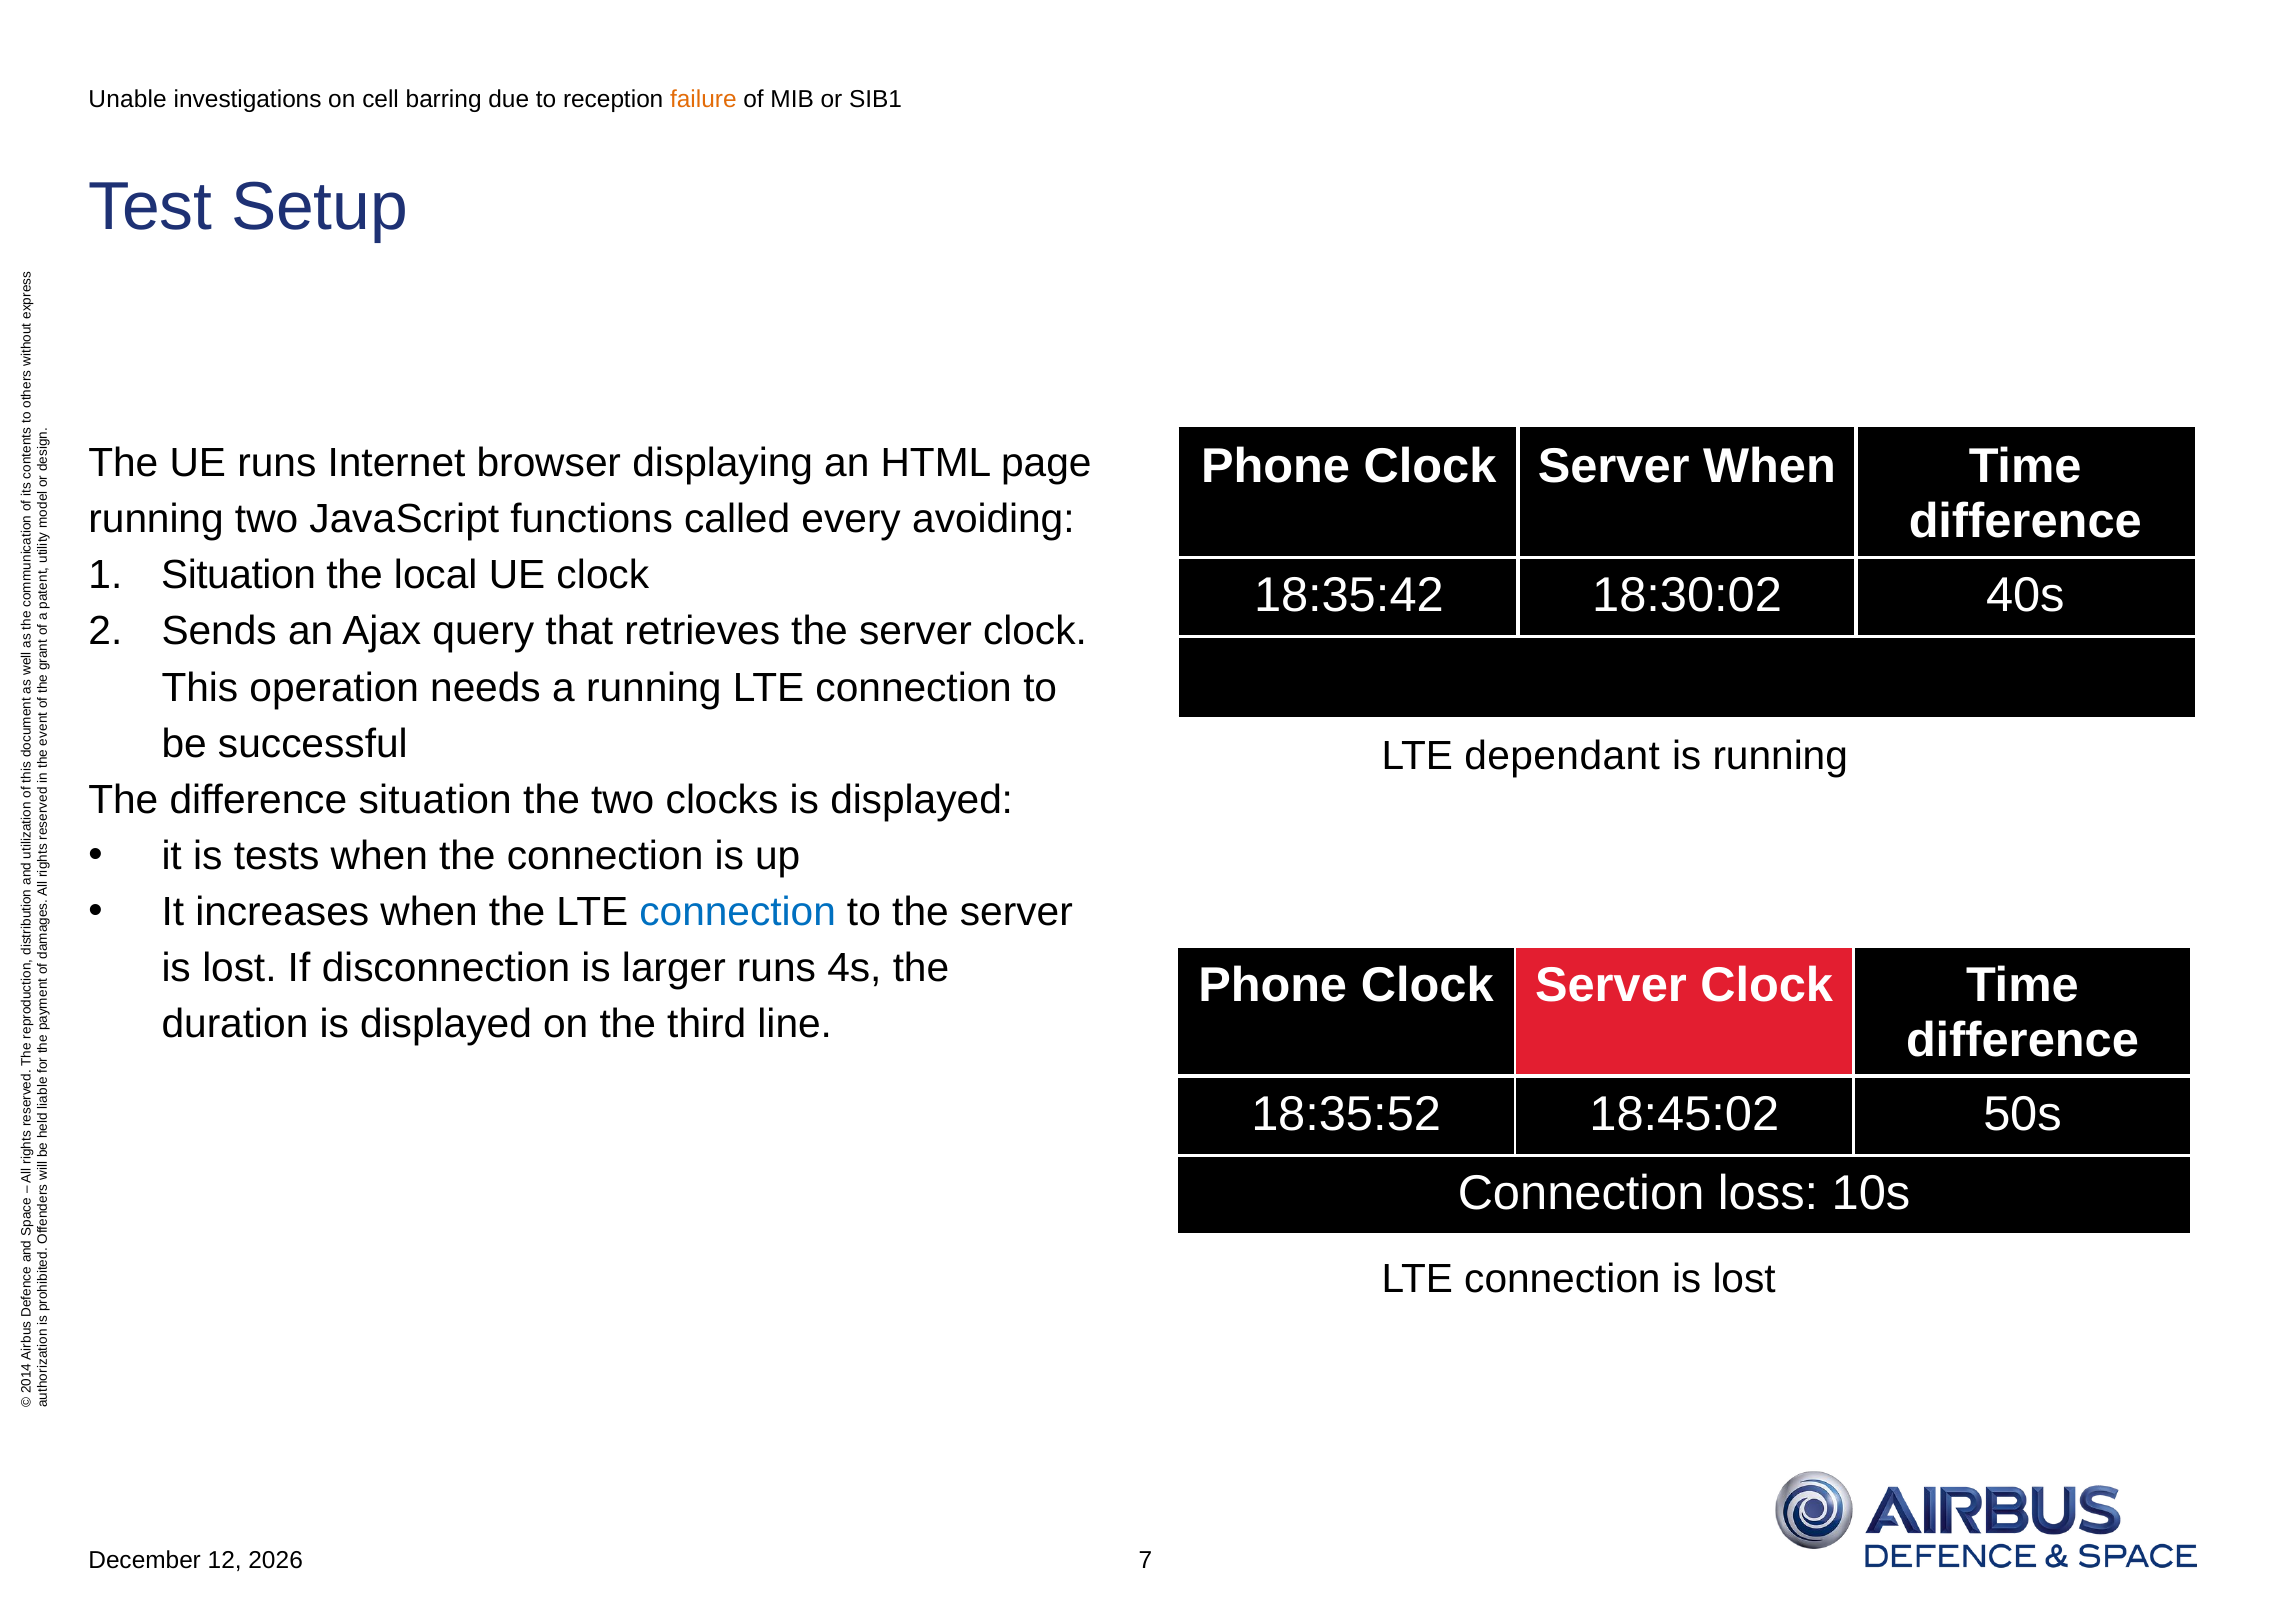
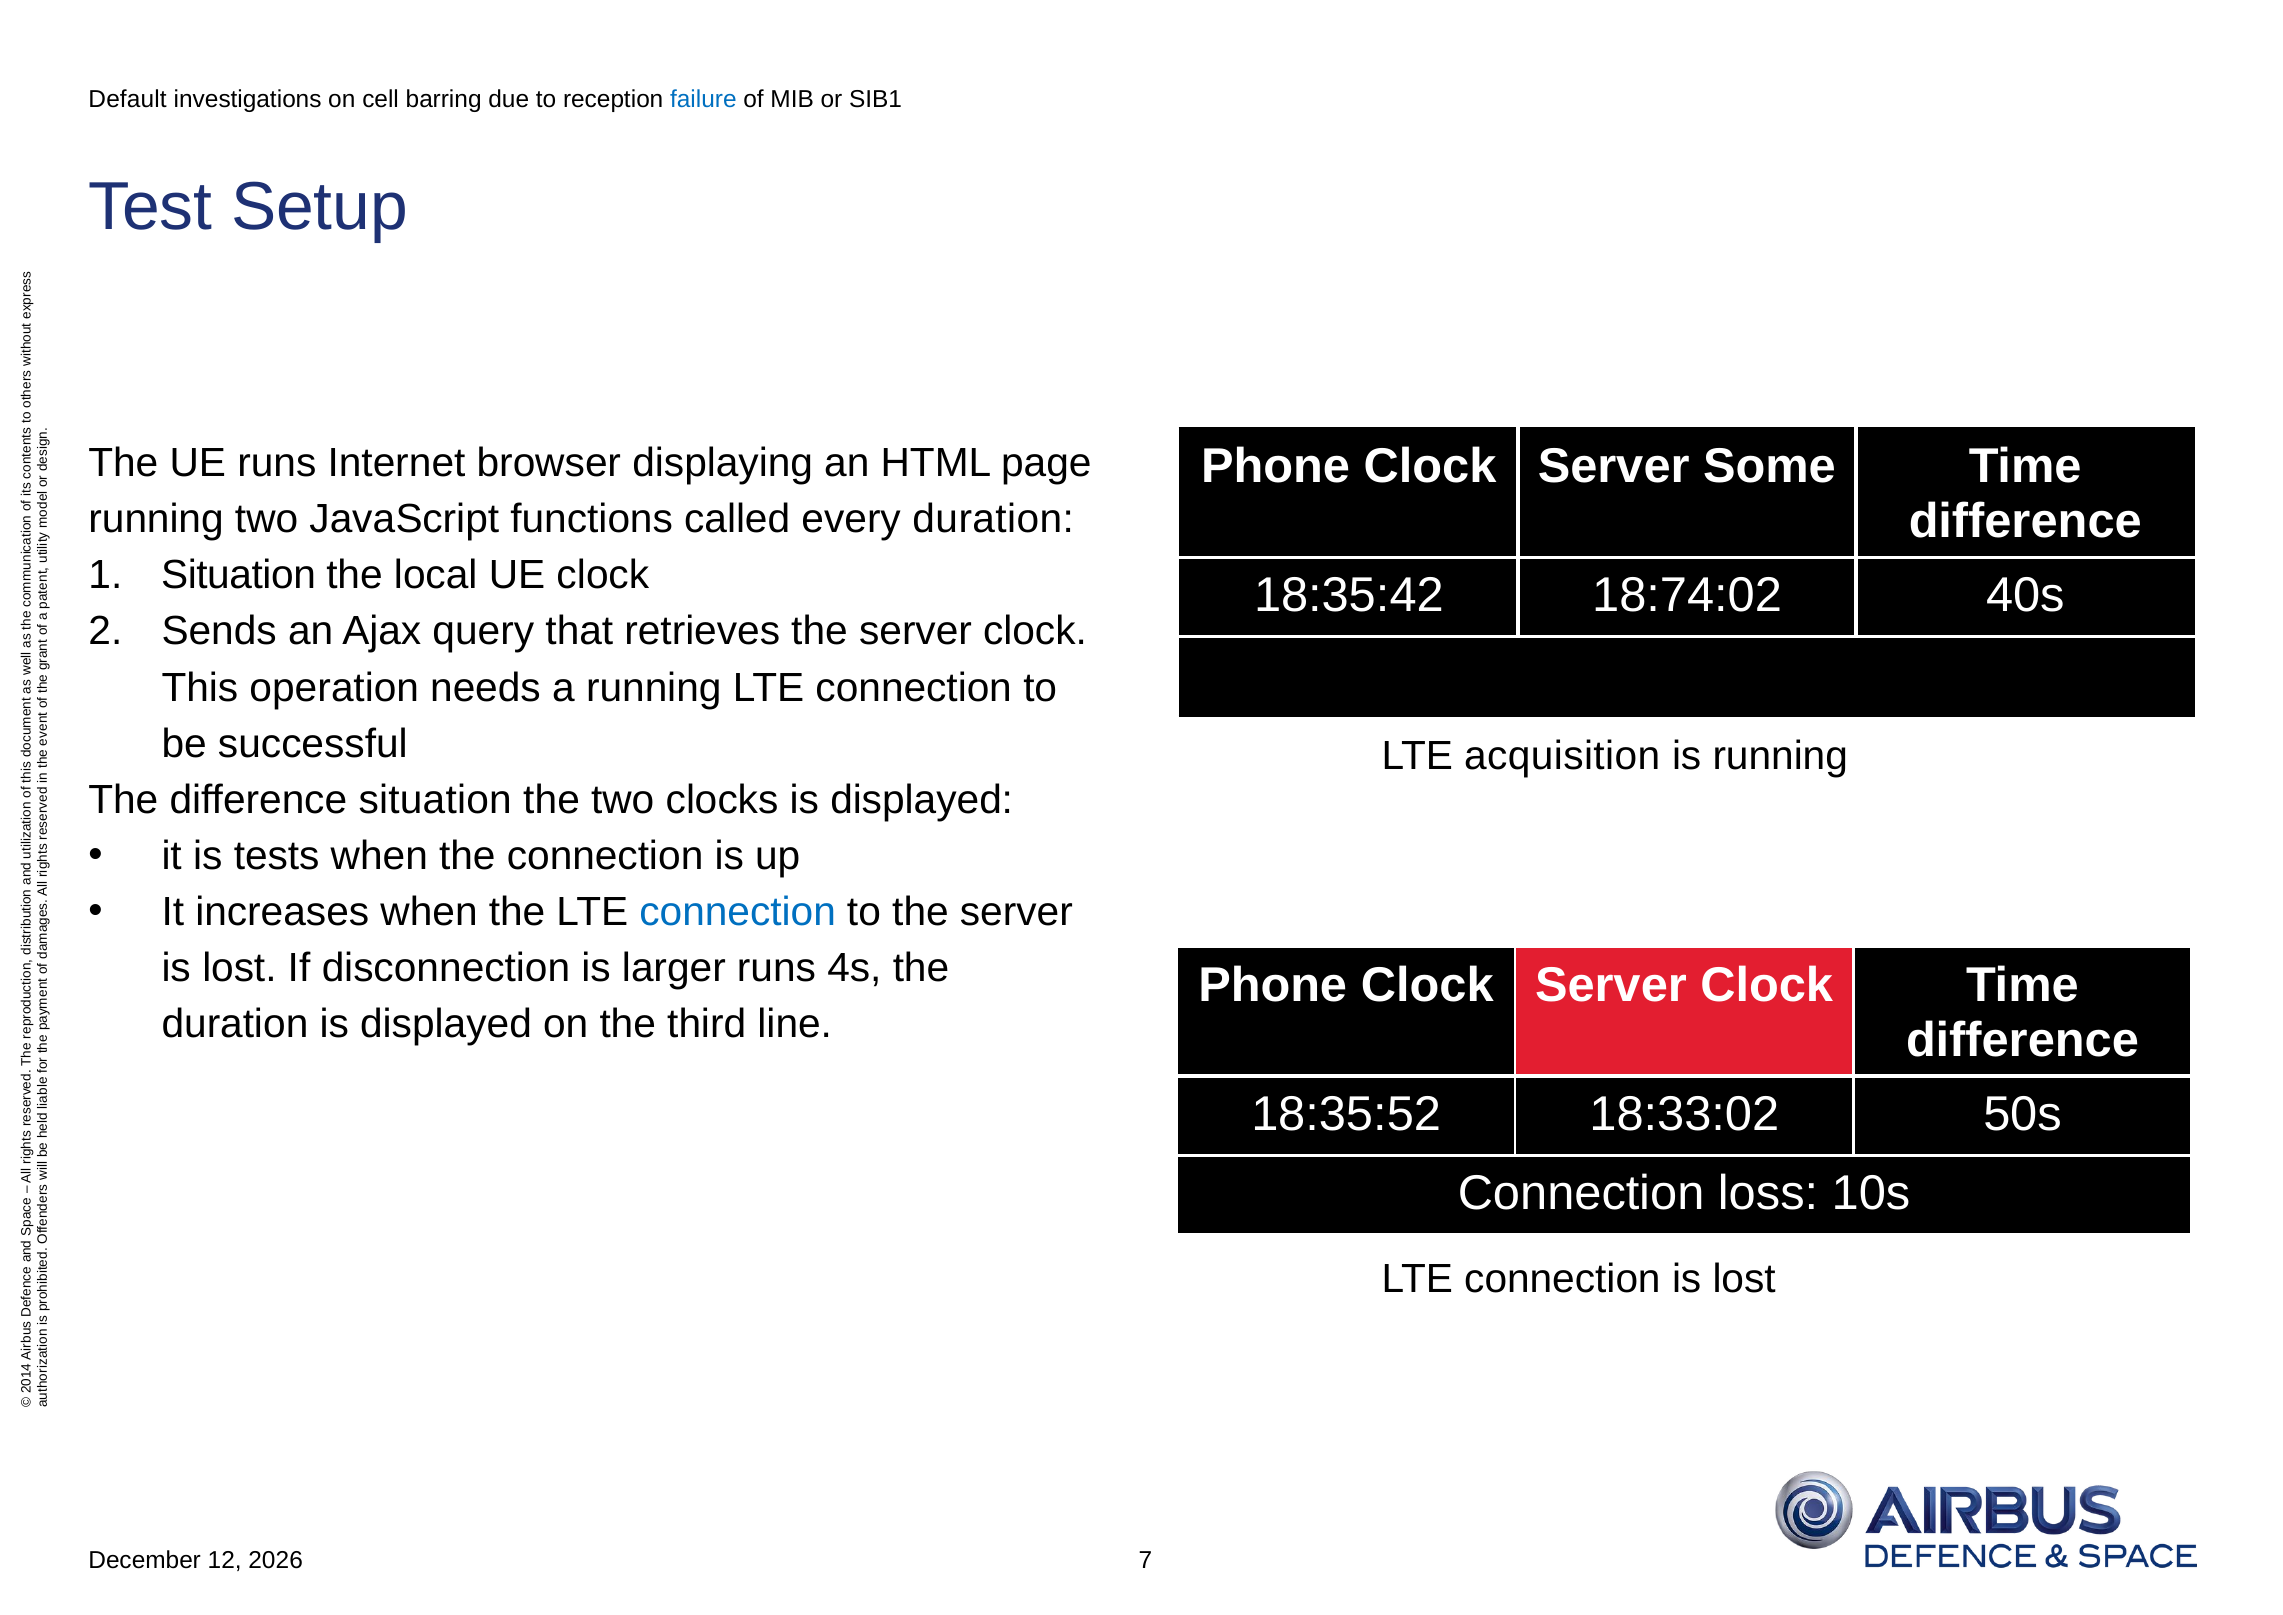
Unable: Unable -> Default
failure colour: orange -> blue
Server When: When -> Some
every avoiding: avoiding -> duration
18:30:02: 18:30:02 -> 18:74:02
dependant: dependant -> acquisition
18:45:02: 18:45:02 -> 18:33:02
